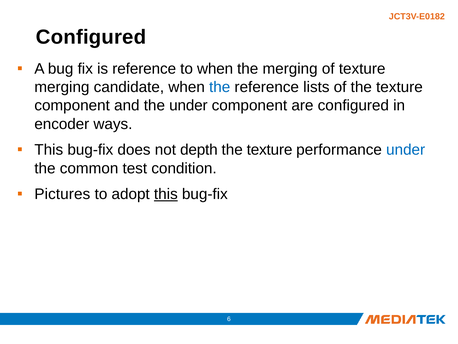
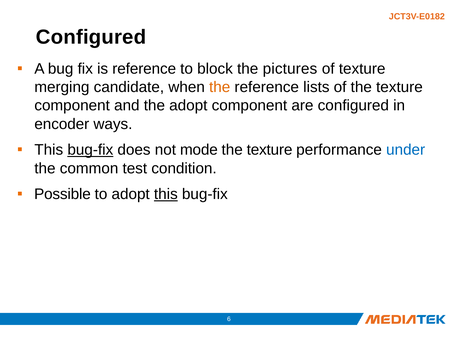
to when: when -> block
the merging: merging -> pictures
the at (220, 87) colour: blue -> orange
the under: under -> adopt
bug-fix at (90, 150) underline: none -> present
depth: depth -> mode
Pictures: Pictures -> Possible
